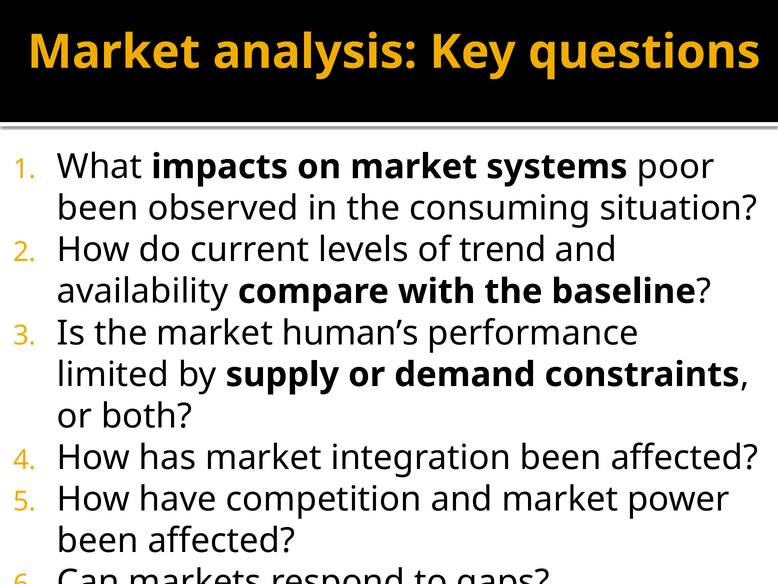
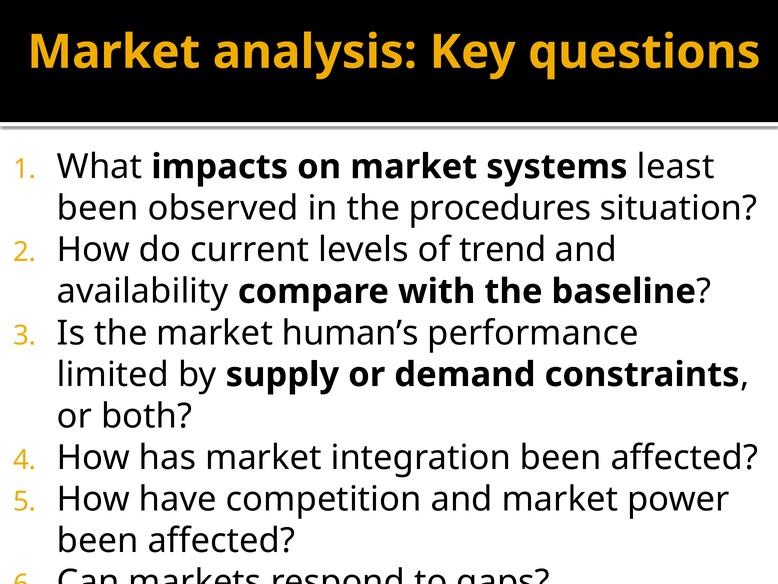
poor: poor -> least
consuming: consuming -> procedures
